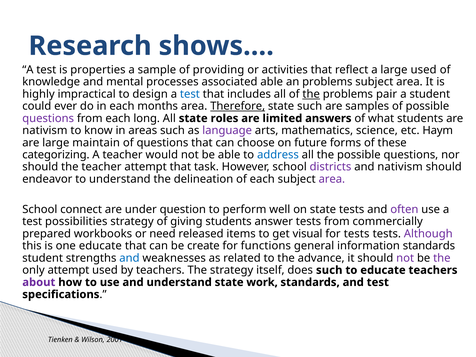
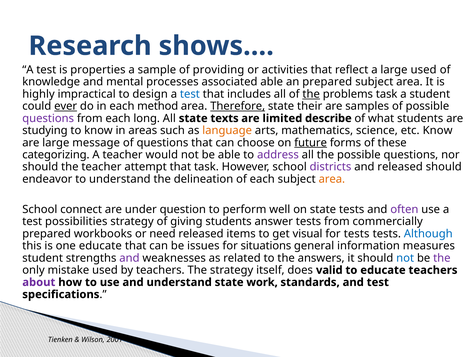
an problems: problems -> prepared
problems pair: pair -> task
ever underline: none -> present
months: months -> method
state such: such -> their
roles: roles -> texts
answers: answers -> describe
nativism at (45, 130): nativism -> studying
language colour: purple -> orange
etc Haym: Haym -> Know
maintain: maintain -> message
future underline: none -> present
address colour: blue -> purple
and nativism: nativism -> released
area at (332, 179) colour: purple -> orange
Although colour: purple -> blue
create: create -> issues
functions: functions -> situations
information standards: standards -> measures
and at (129, 258) colour: blue -> purple
advance: advance -> answers
not at (405, 258) colour: purple -> blue
only attempt: attempt -> mistake
does such: such -> valid
